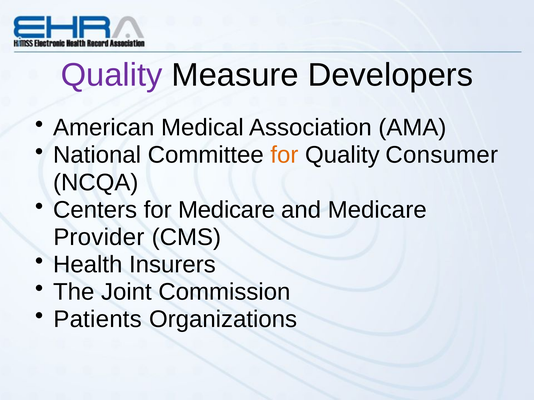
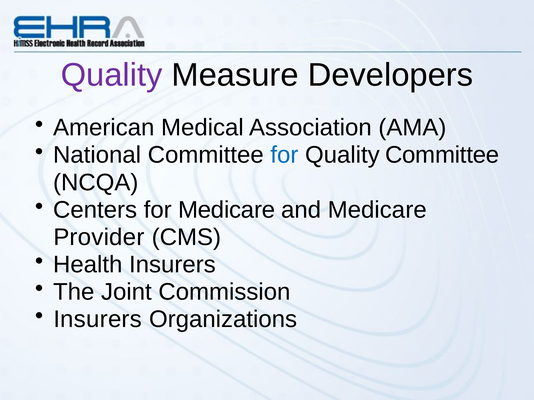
for at (285, 155) colour: orange -> blue
Quality Consumer: Consumer -> Committee
Patients at (98, 320): Patients -> Insurers
